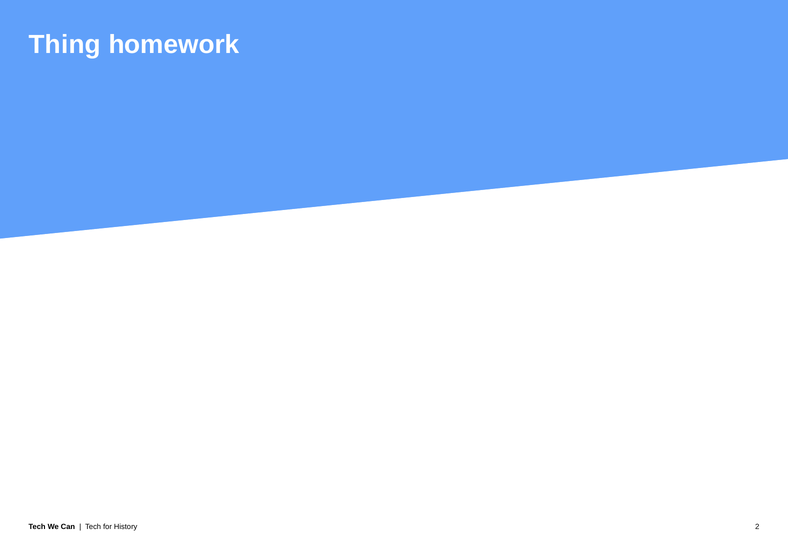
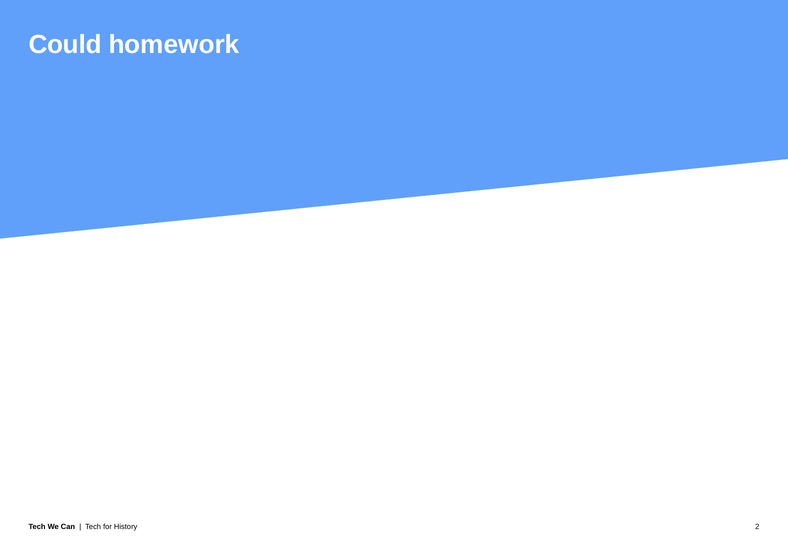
Thing: Thing -> Could
